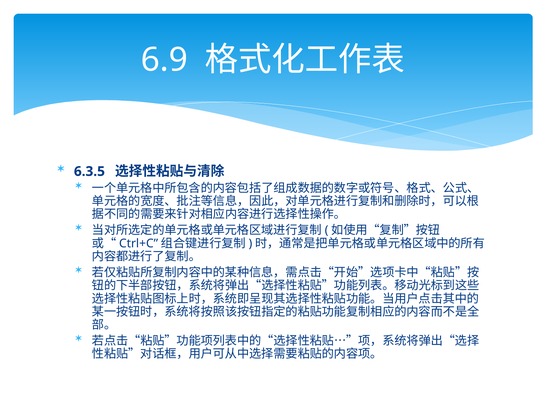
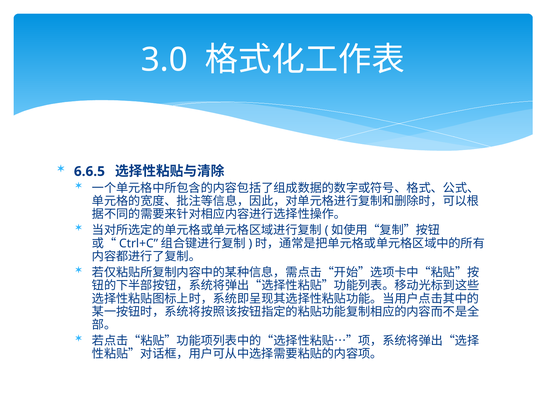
6.9: 6.9 -> 3.0
6.3.5: 6.3.5 -> 6.6.5
